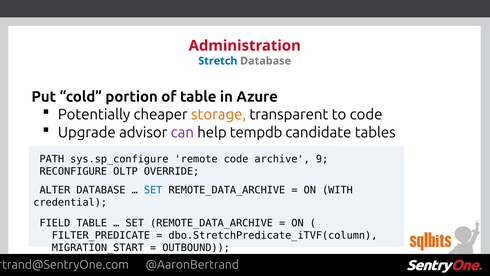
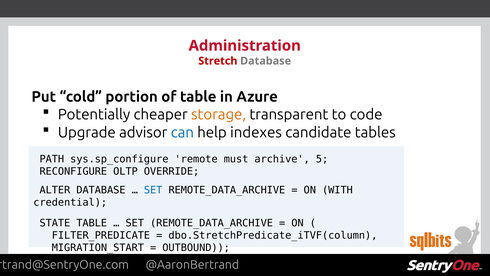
Stretch colour: blue -> red
can colour: purple -> blue
tempdb: tempdb -> indexes
remote code: code -> must
9: 9 -> 5
FIELD: FIELD -> STATE
